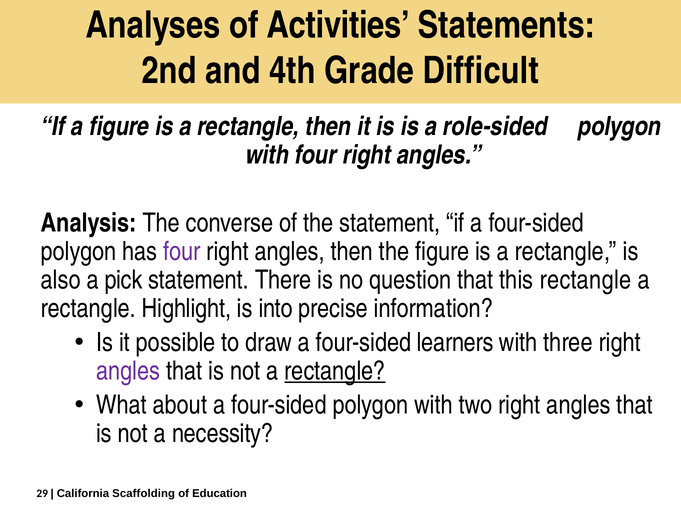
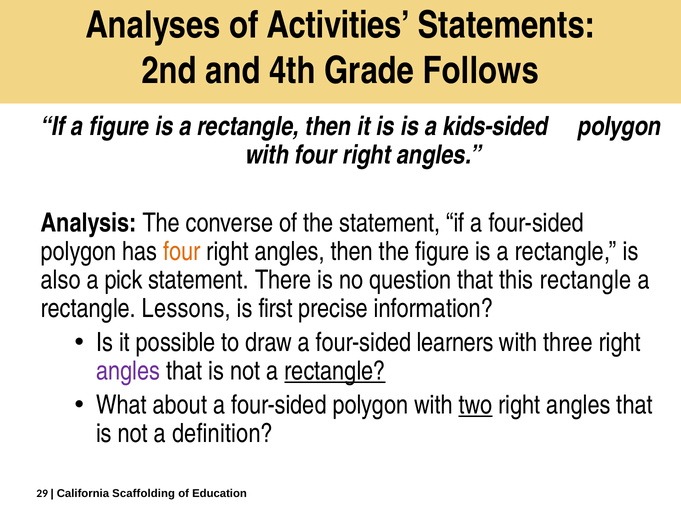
Difficult: Difficult -> Follows
role-sided: role-sided -> kids-sided
four at (182, 252) colour: purple -> orange
Highlight: Highlight -> Lessons
into: into -> first
two underline: none -> present
necessity: necessity -> definition
